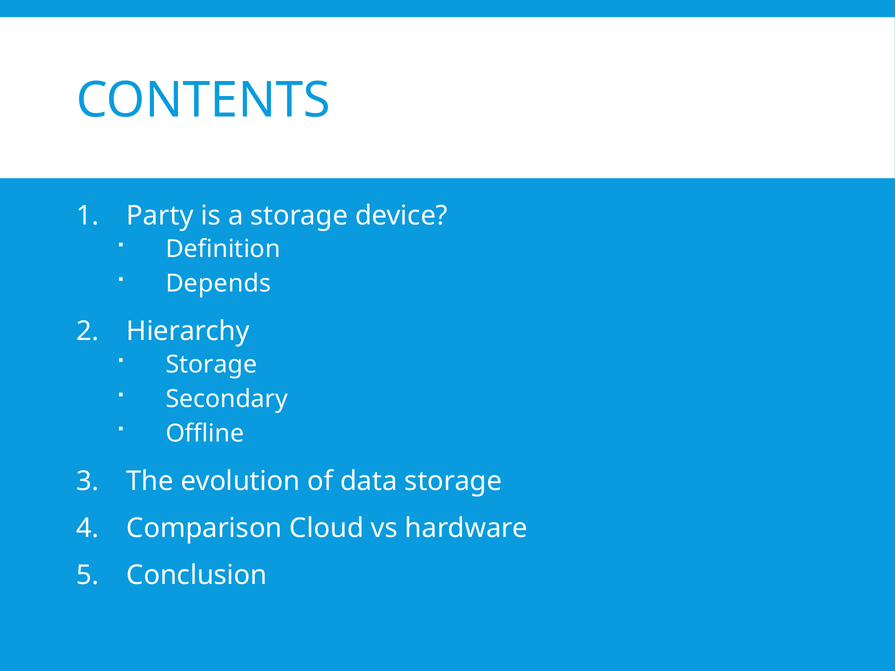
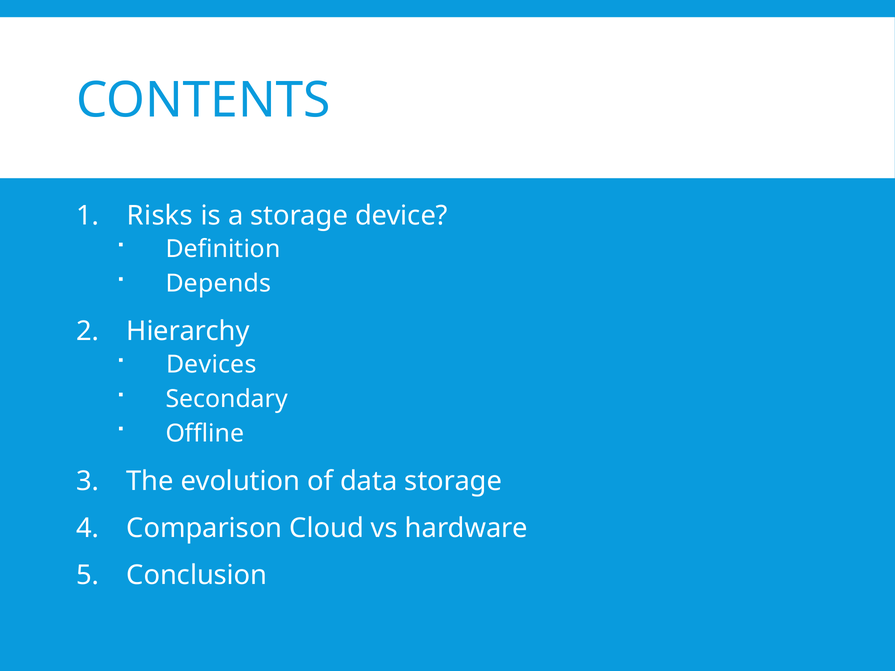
Party: Party -> Risks
Storage at (211, 365): Storage -> Devices
